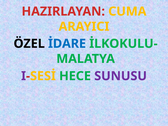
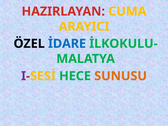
SUNUSU colour: purple -> orange
